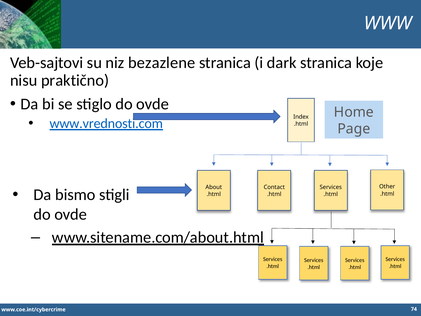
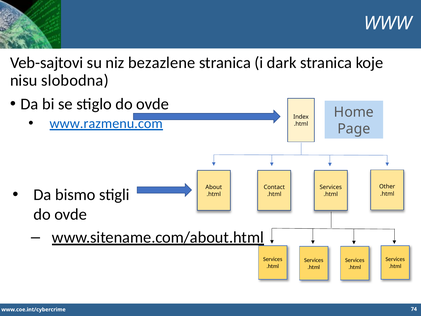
praktično: praktično -> slobodna
www.vrednosti.com: www.vrednosti.com -> www.razmenu.com
